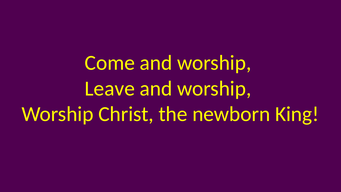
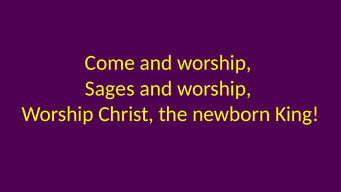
Leave: Leave -> Sages
